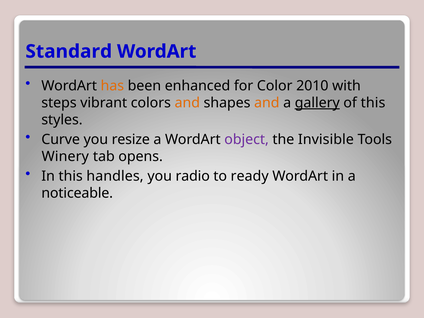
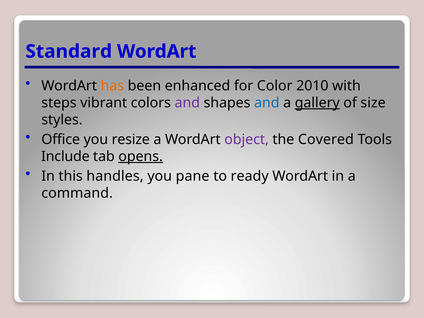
and at (187, 103) colour: orange -> purple
and at (267, 103) colour: orange -> blue
of this: this -> size
Curve: Curve -> Office
Invisible: Invisible -> Covered
Winery: Winery -> Include
opens underline: none -> present
radio: radio -> pane
noticeable: noticeable -> command
